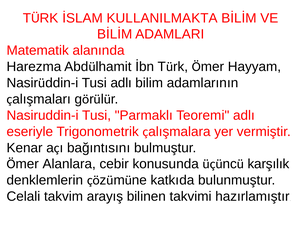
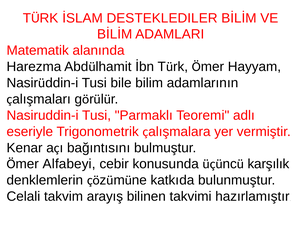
KULLANILMAKTA: KULLANILMAKTA -> DESTEKLEDILER
Tusi adlı: adlı -> bile
Alanlara: Alanlara -> Alfabeyi
